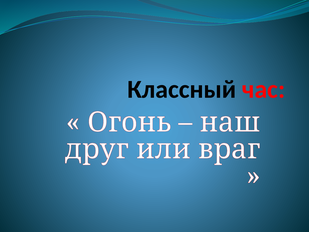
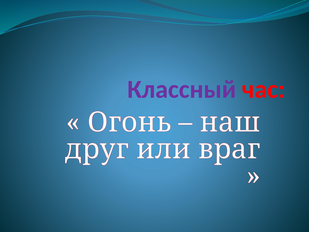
Классный colour: black -> purple
